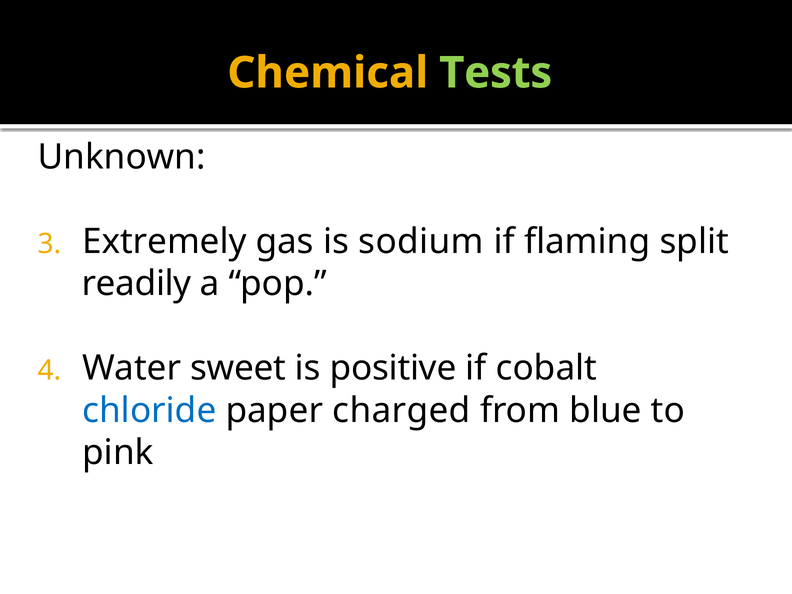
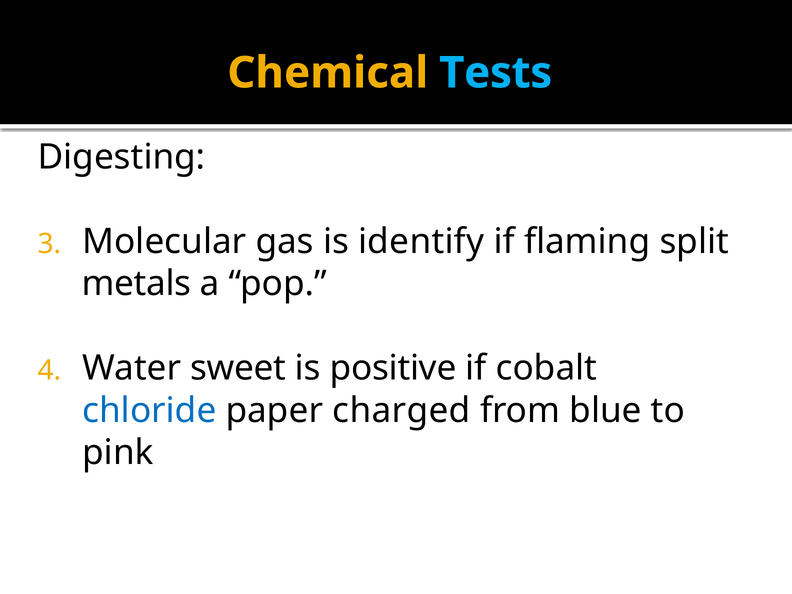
Tests colour: light green -> light blue
Unknown: Unknown -> Digesting
Extremely: Extremely -> Molecular
sodium: sodium -> identify
readily: readily -> metals
